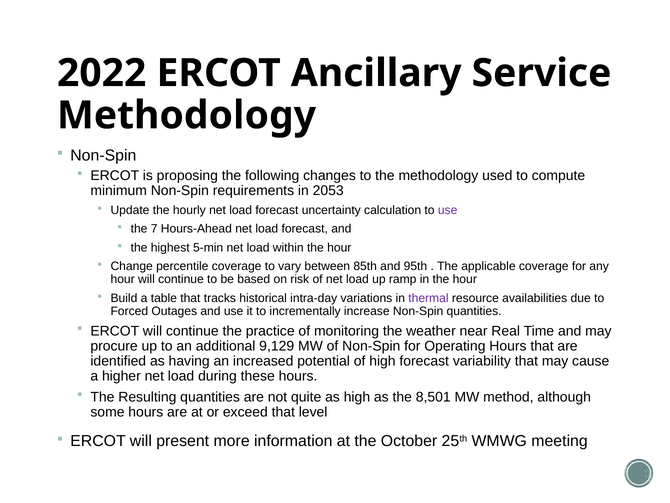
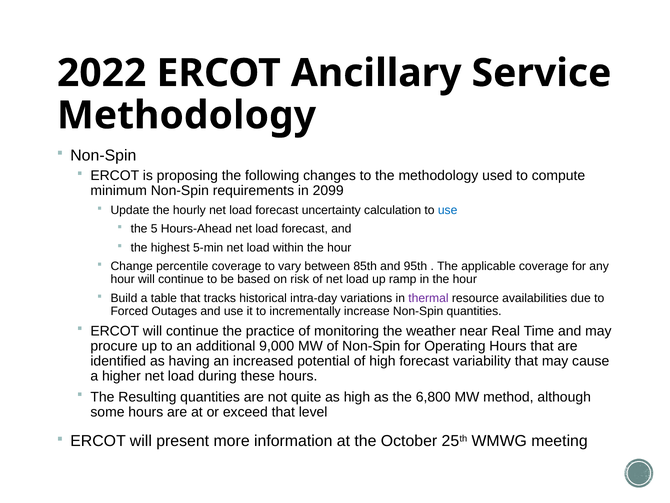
2053: 2053 -> 2099
use at (448, 210) colour: purple -> blue
7: 7 -> 5
9,129: 9,129 -> 9,000
8,501: 8,501 -> 6,800
